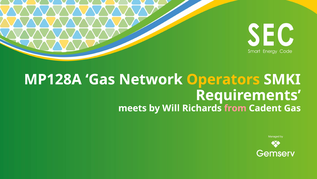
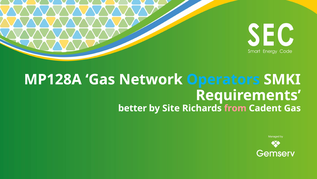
Operators colour: yellow -> light blue
meets: meets -> better
Will: Will -> Site
